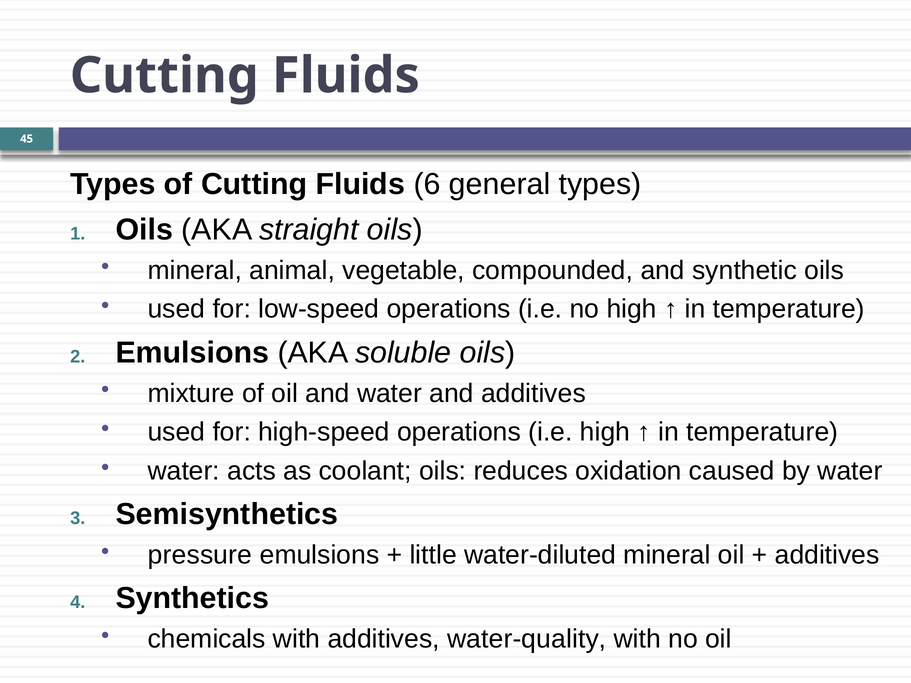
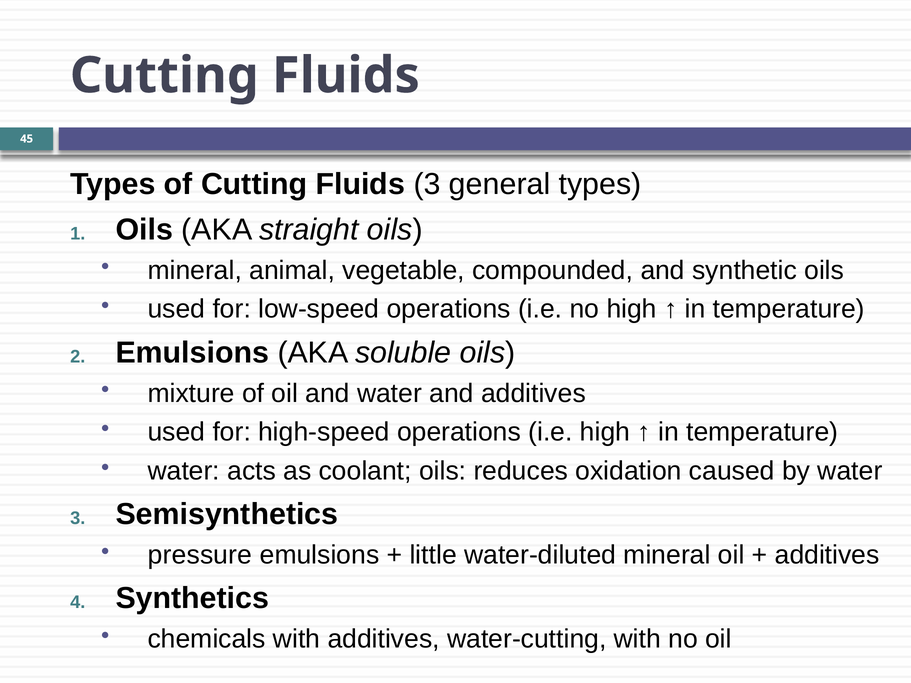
Fluids 6: 6 -> 3
water-quality: water-quality -> water-cutting
